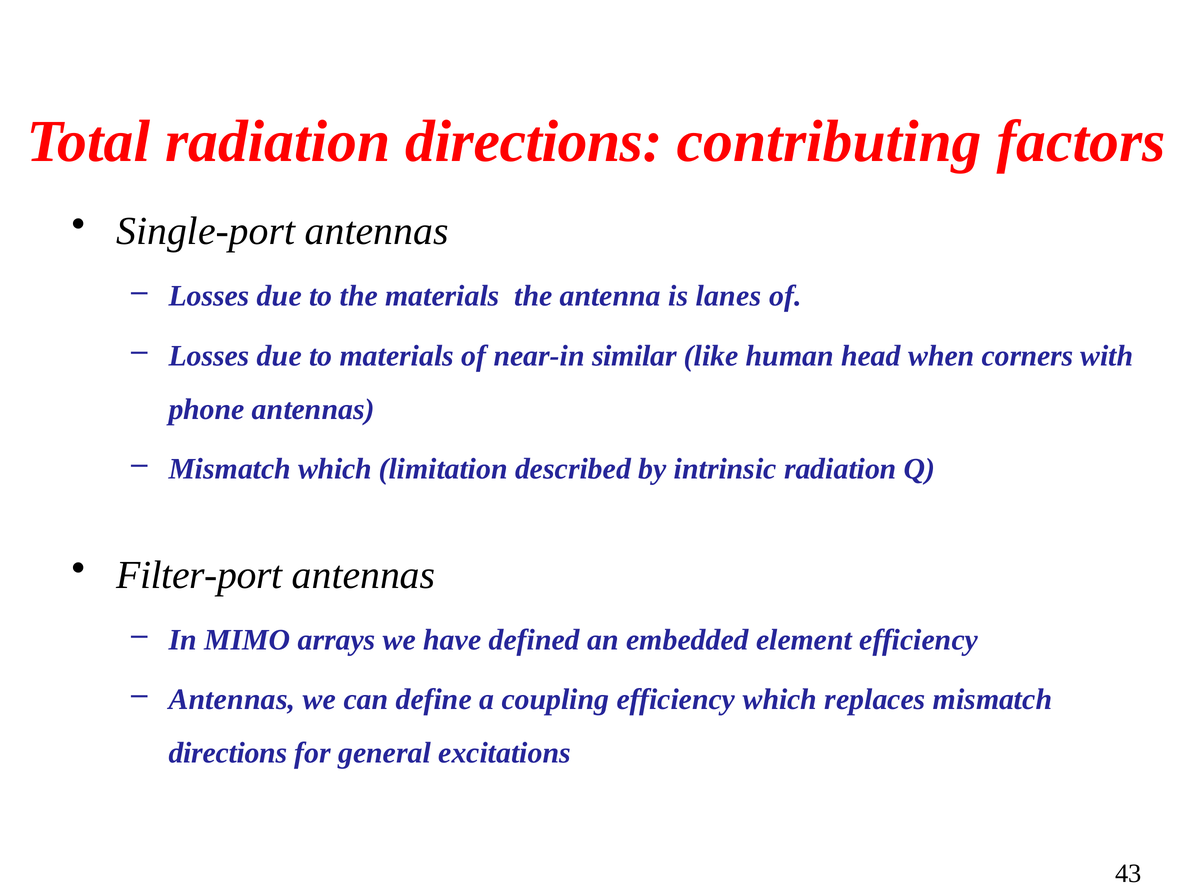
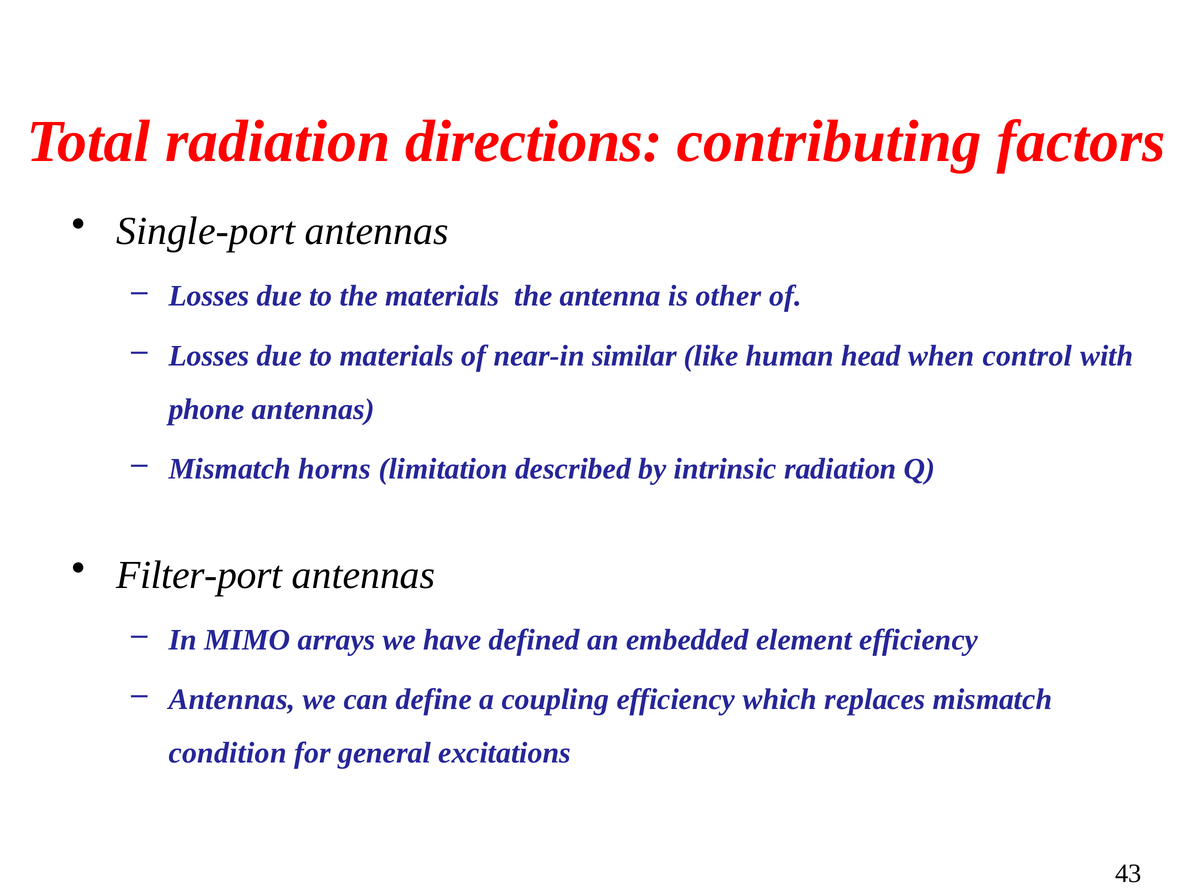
lanes: lanes -> other
corners: corners -> control
Mismatch which: which -> horns
directions at (228, 754): directions -> condition
